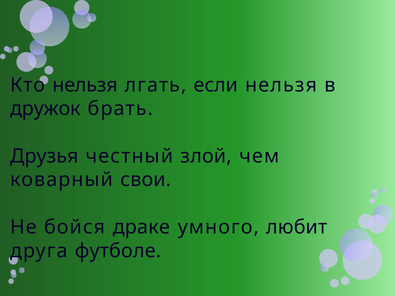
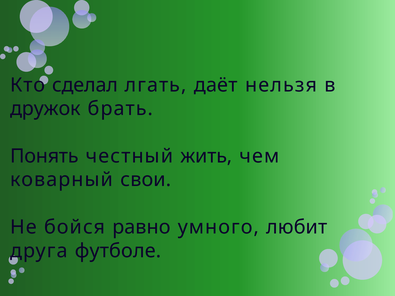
Кто нельзя: нельзя -> сделал
если: если -> даёт
Друзья: Друзья -> Понять
злой: злой -> жить
драке: драке -> равно
